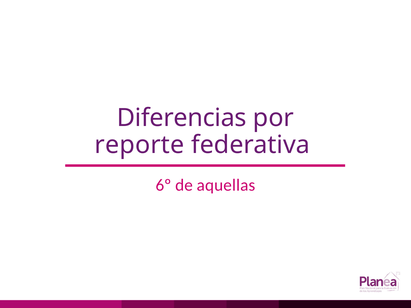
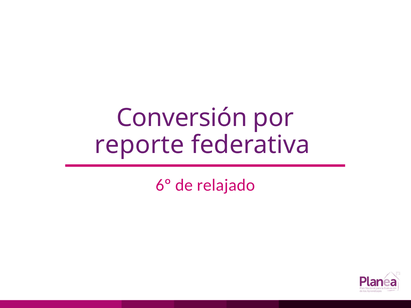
Diferencias: Diferencias -> Conversión
aquellas: aquellas -> relajado
